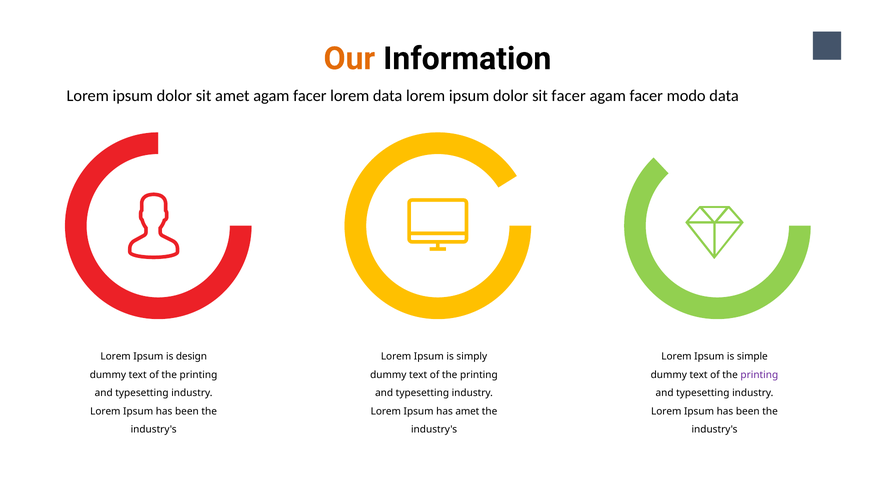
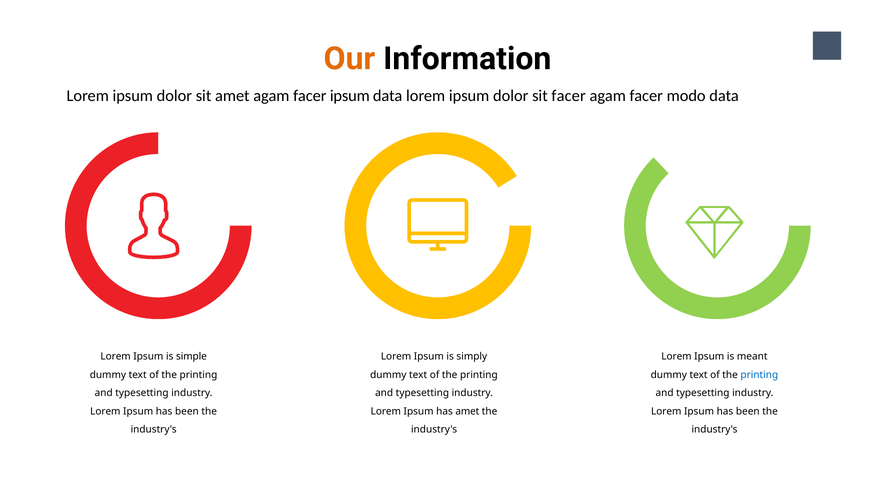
facer lorem: lorem -> ipsum
design: design -> simple
simple: simple -> meant
printing at (759, 375) colour: purple -> blue
